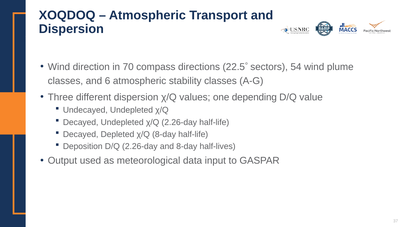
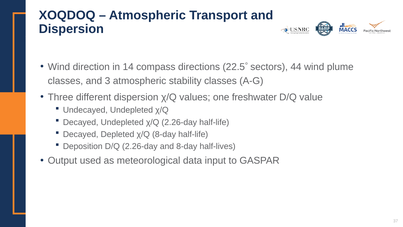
70: 70 -> 14
54: 54 -> 44
6: 6 -> 3
depending: depending -> freshwater
